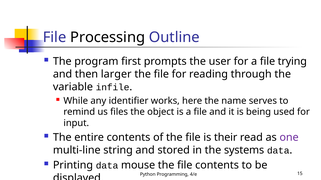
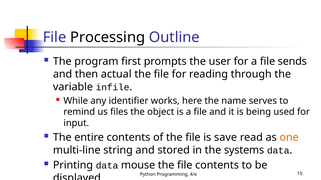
trying: trying -> sends
larger: larger -> actual
their: their -> save
one colour: purple -> orange
